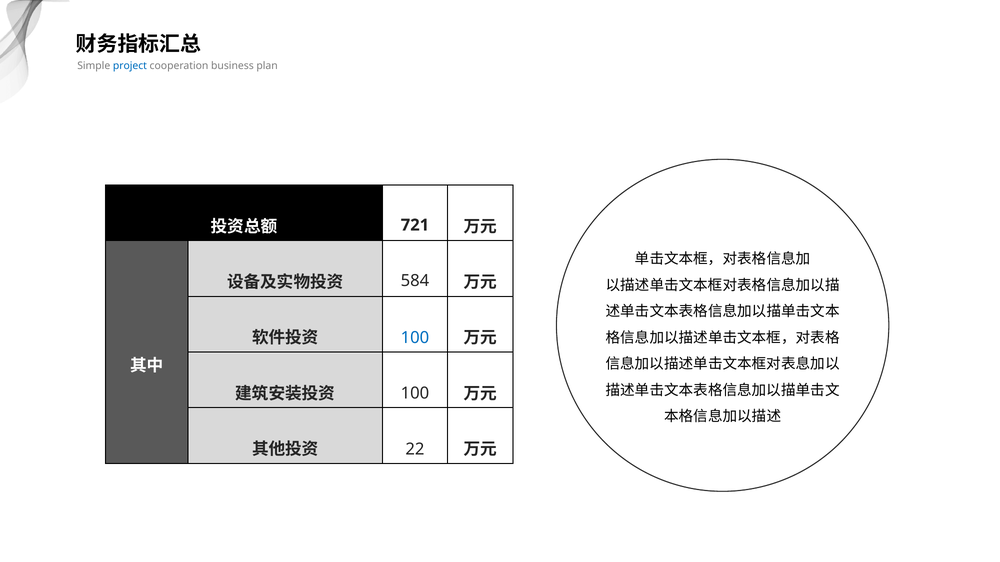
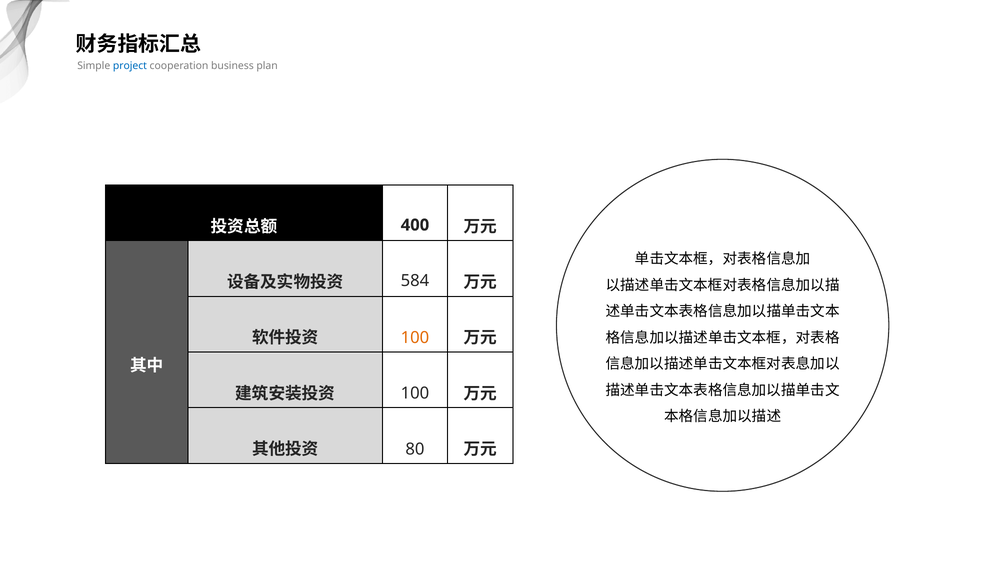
721: 721 -> 400
100 at (415, 338) colour: blue -> orange
22: 22 -> 80
